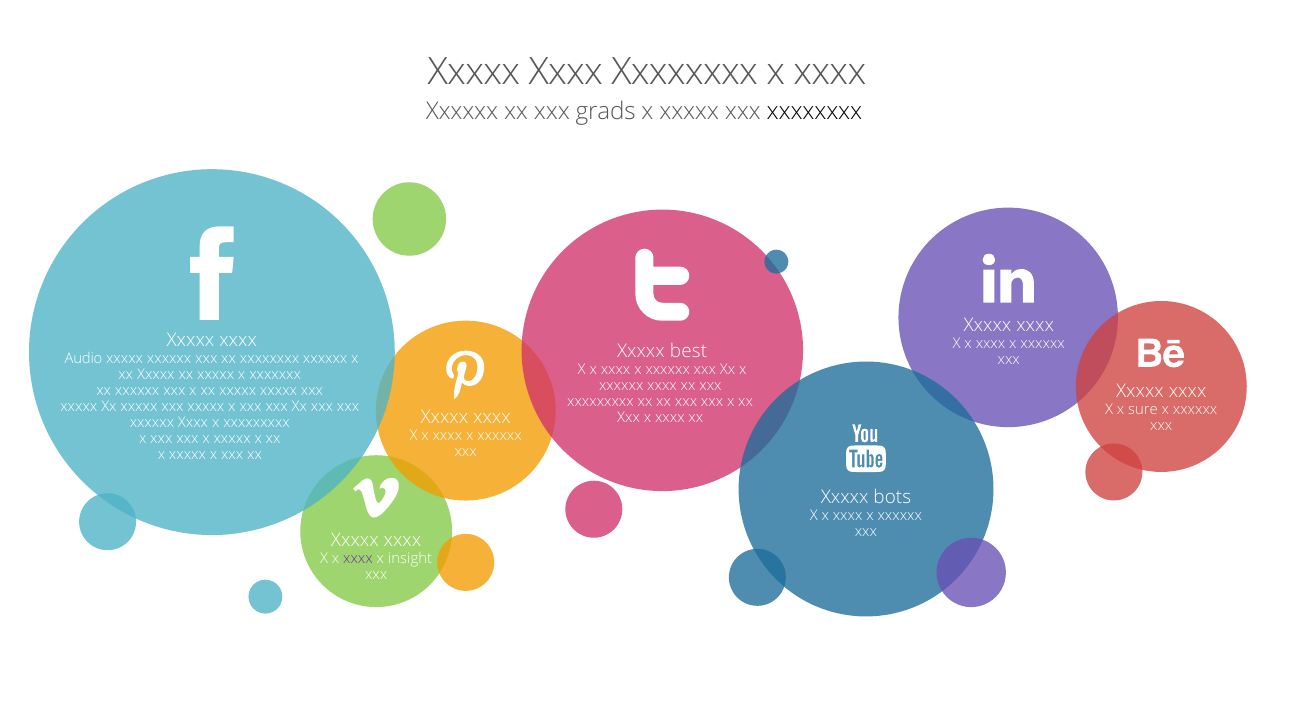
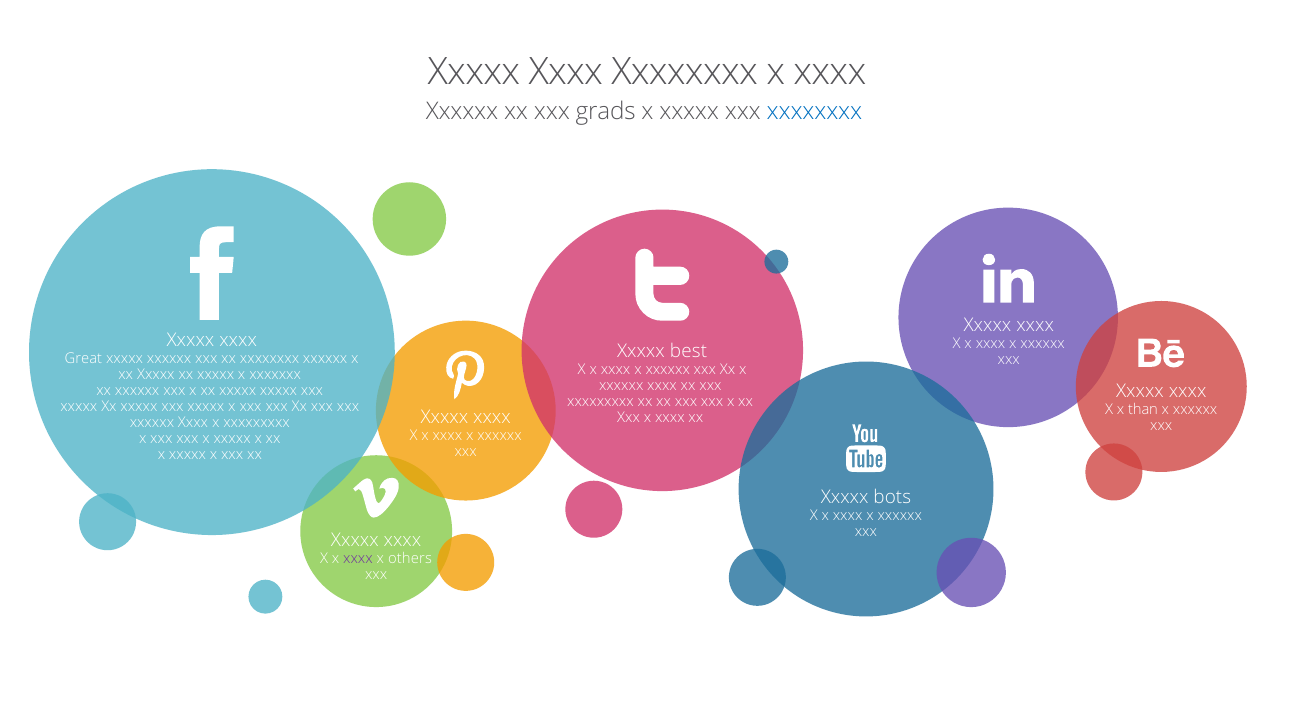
xxxxxxxx at (814, 111) colour: black -> blue
Audio: Audio -> Great
sure: sure -> than
insight: insight -> others
